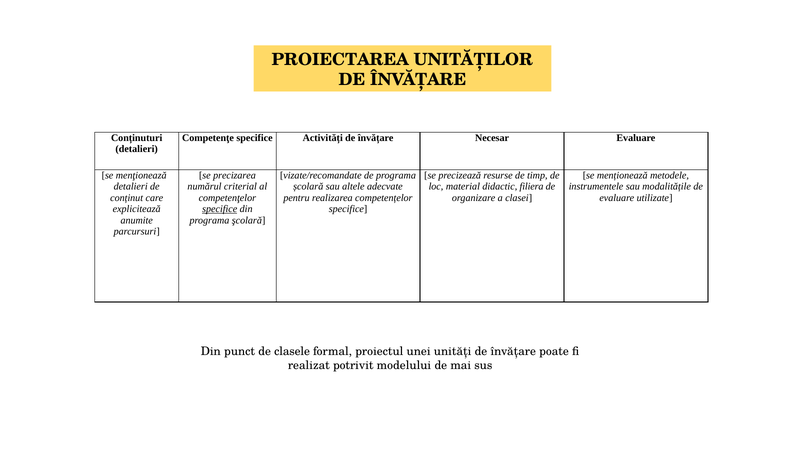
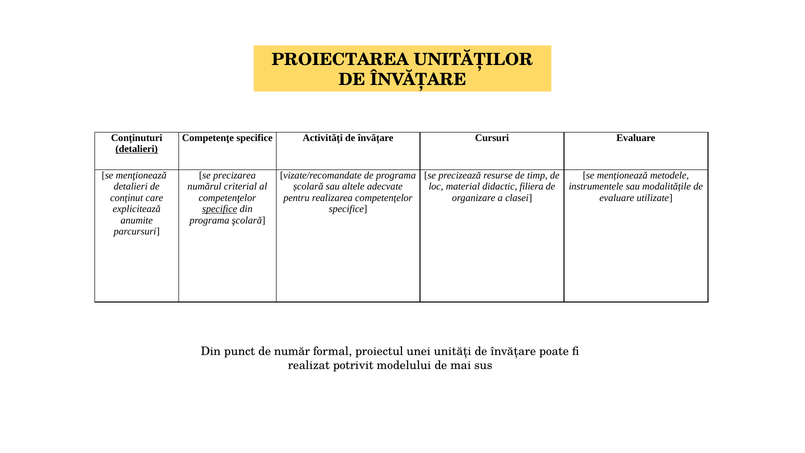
Necesar: Necesar -> Cursuri
detalieri at (137, 149) underline: none -> present
clasele: clasele -> număr
